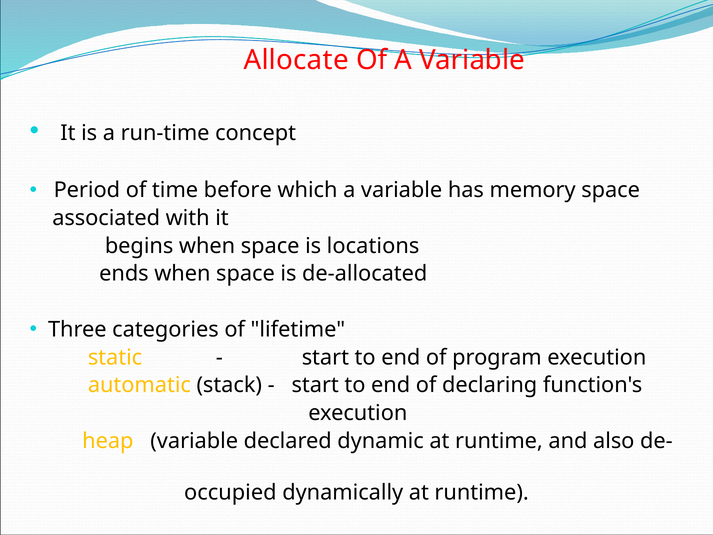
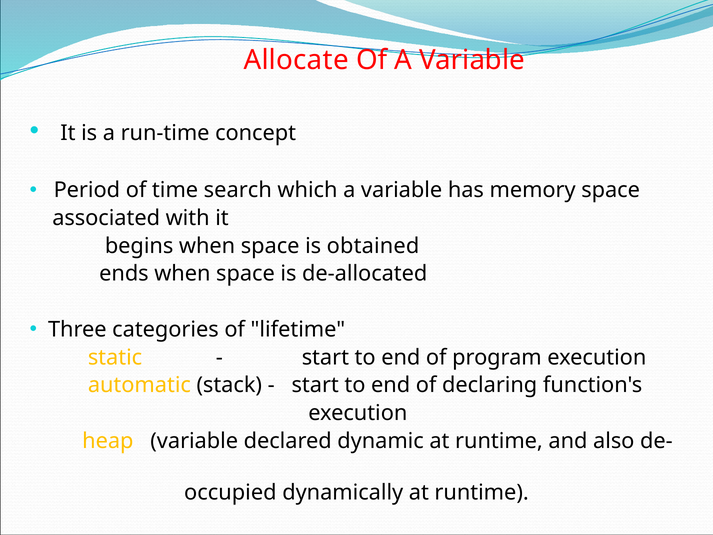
before: before -> search
locations: locations -> obtained
